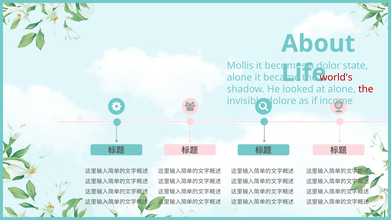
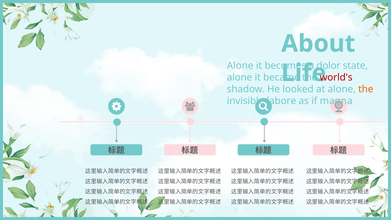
Mollis at (240, 66): Mollis -> Alone
the at (366, 89) colour: red -> orange
dolore: dolore -> labore
income: income -> magna
